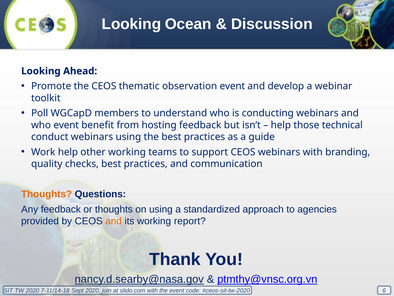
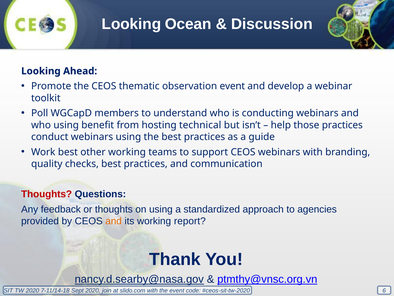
who event: event -> using
hosting feedback: feedback -> technical
those technical: technical -> practices
Work help: help -> best
Thoughts at (47, 194) colour: orange -> red
